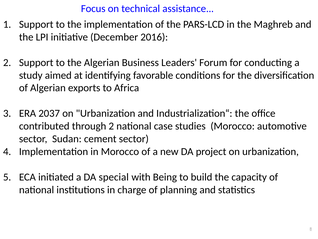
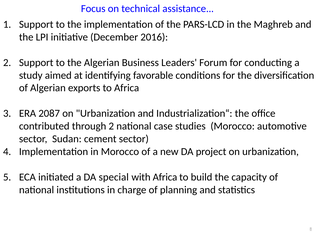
2037: 2037 -> 2087
with Being: Being -> Africa
